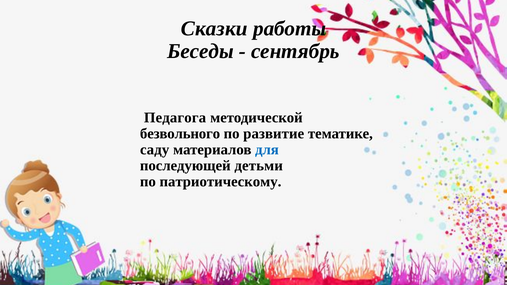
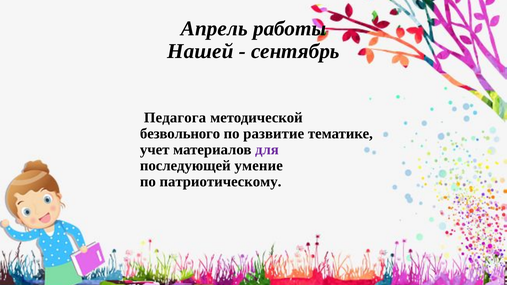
Сказки: Сказки -> Апрель
Беседы: Беседы -> Нашей
саду: саду -> учет
для colour: blue -> purple
детьми: детьми -> умение
